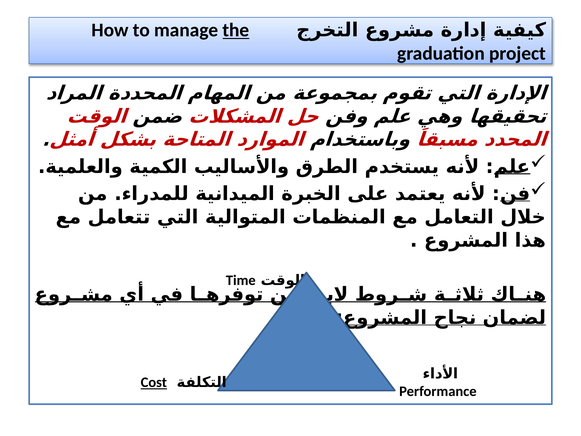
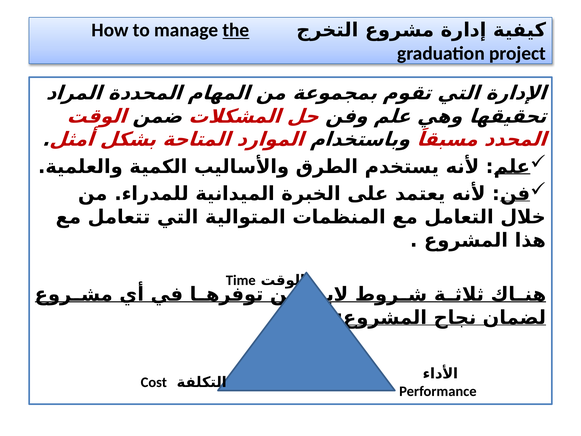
Cost underline: present -> none
